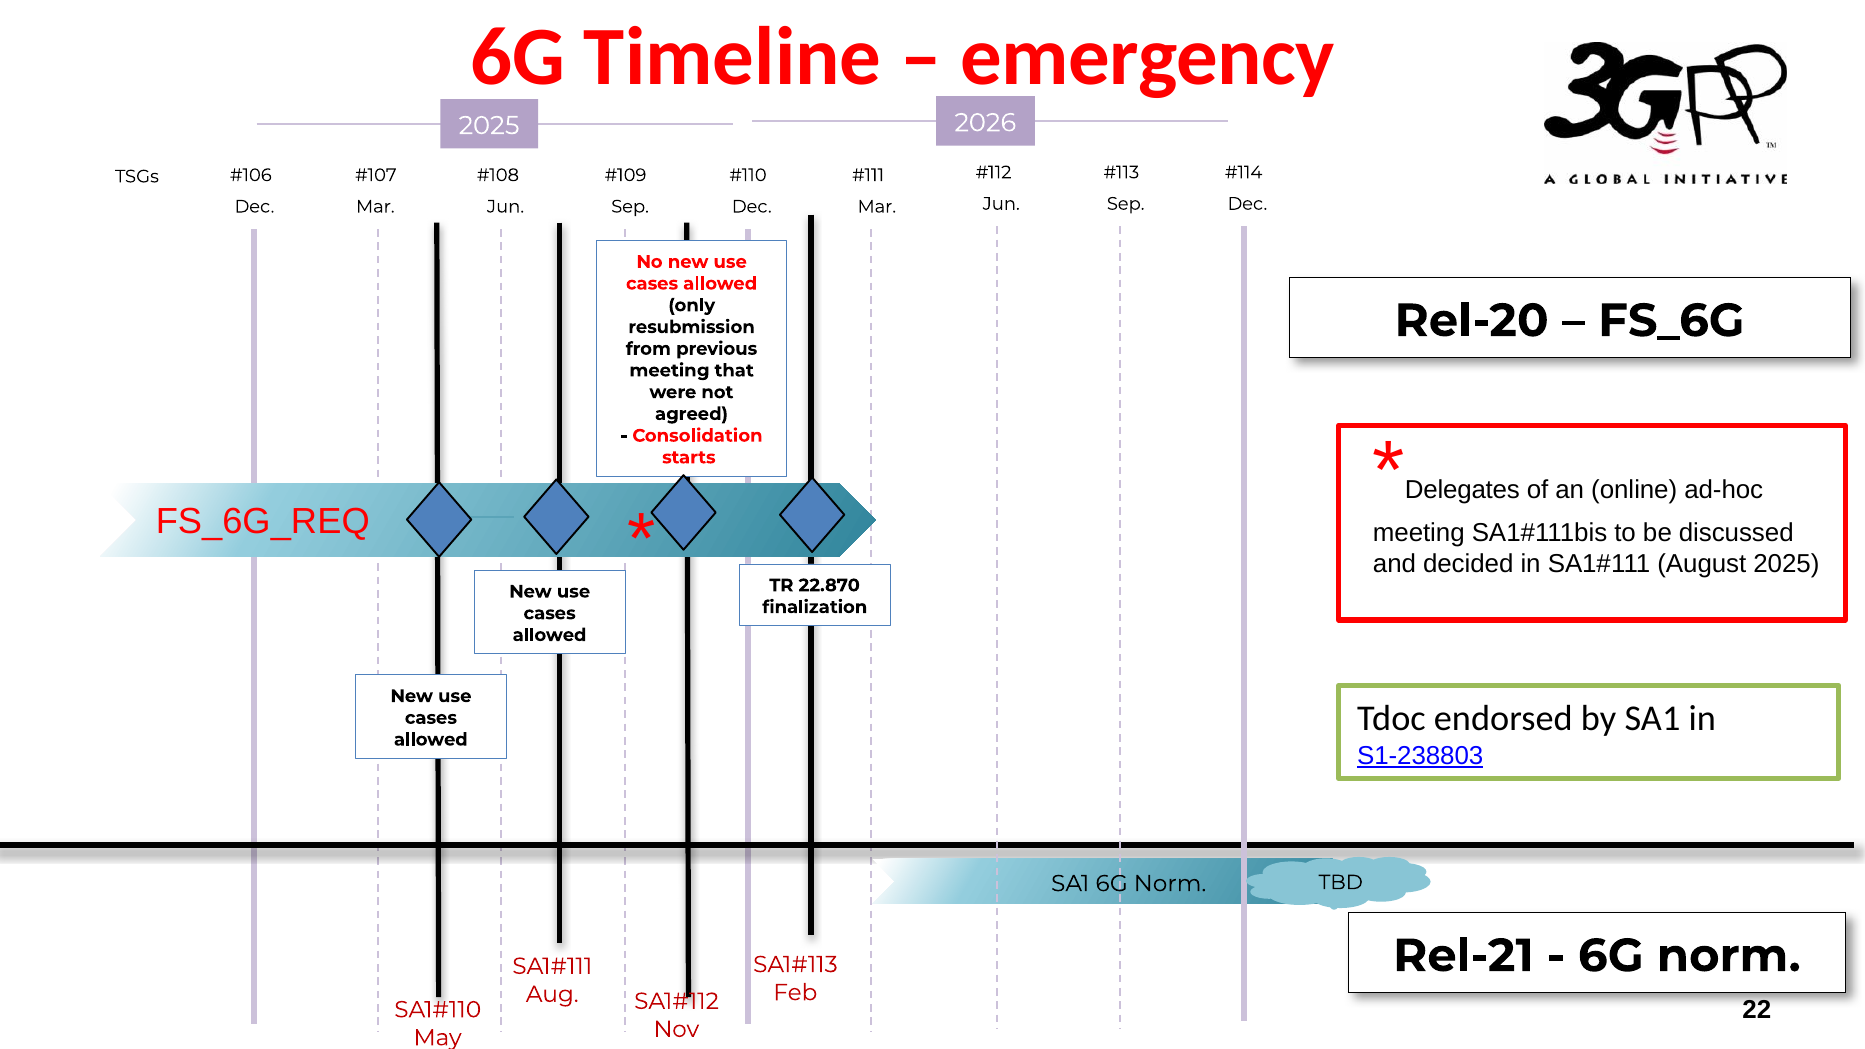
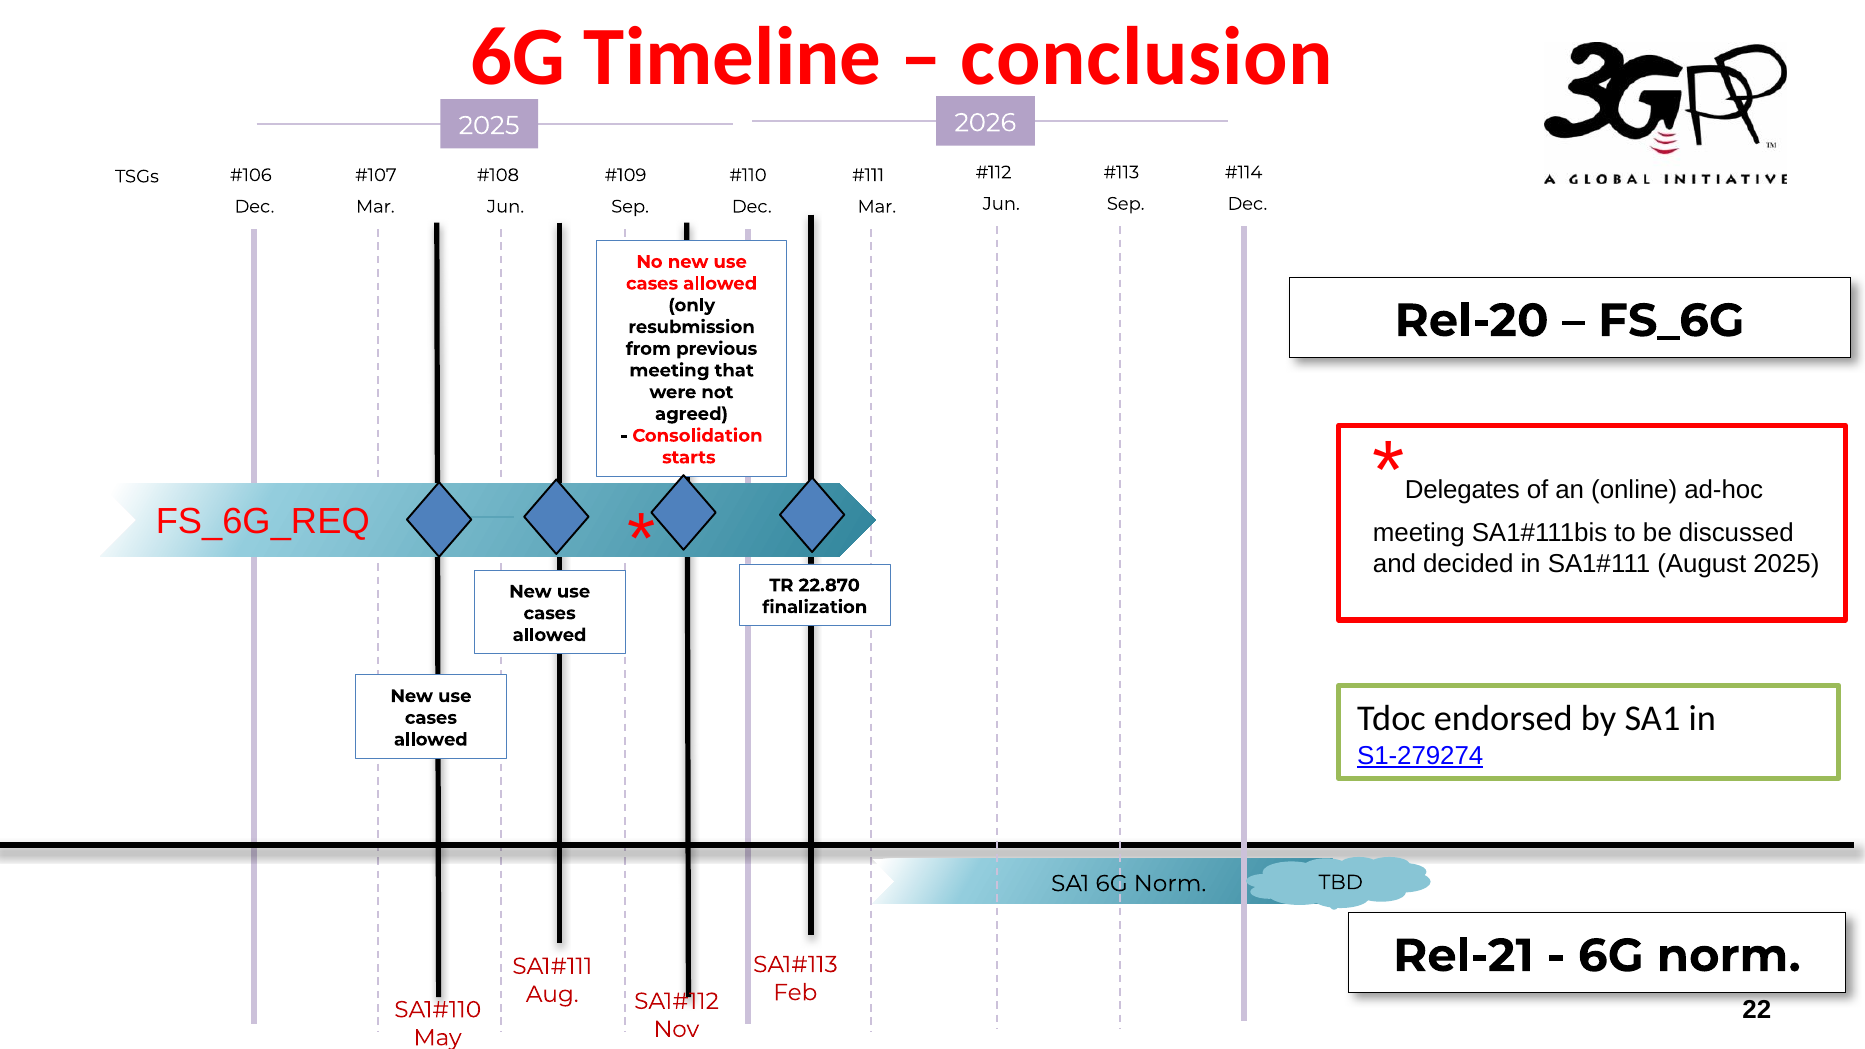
emergency: emergency -> conclusion
S1-238803: S1-238803 -> S1-279274
